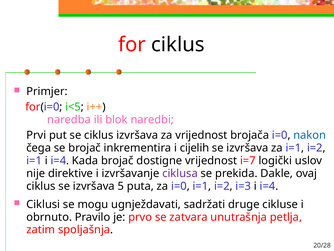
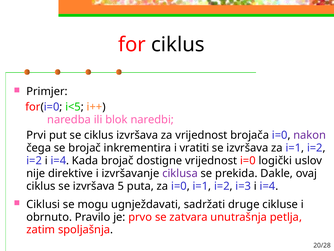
nakon colour: blue -> purple
cijelih: cijelih -> vratiti
i=1 at (34, 160): i=1 -> i=2
vrijednost i=7: i=7 -> i=0
